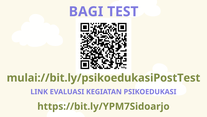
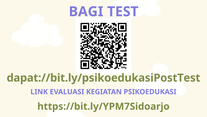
mulai://bit.ly/psikoedukasiPostTest: mulai://bit.ly/psikoedukasiPostTest -> dapat://bit.ly/psikoedukasiPostTest
